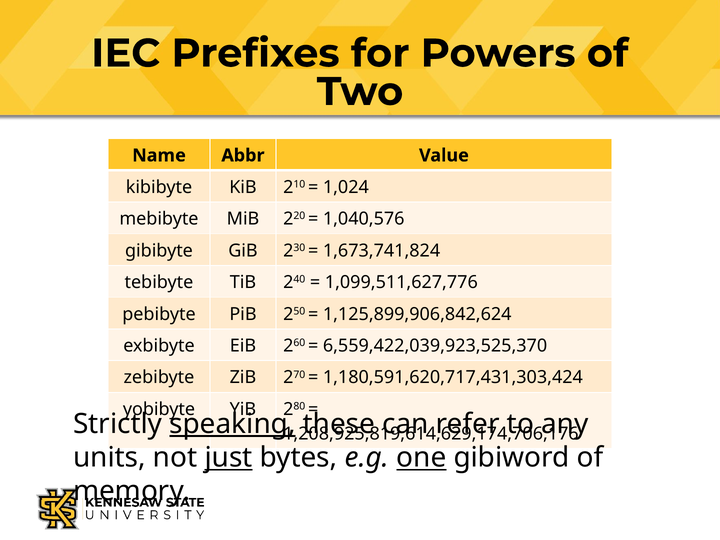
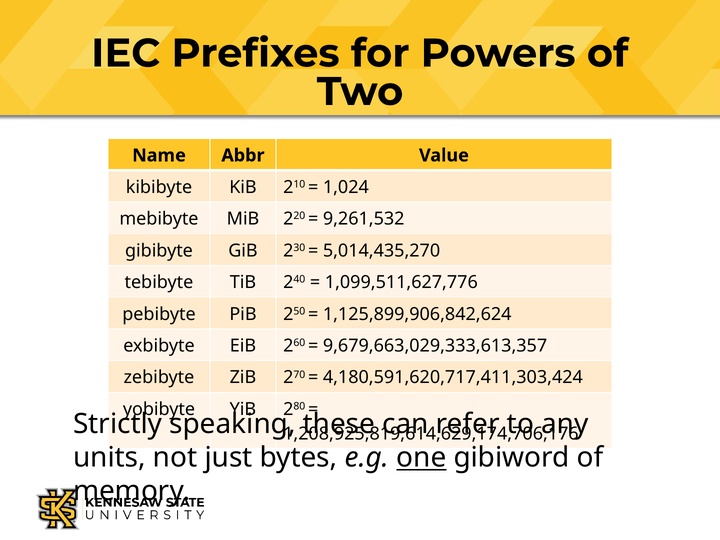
1,040,576: 1,040,576 -> 9,261,532
1,673,741,824: 1,673,741,824 -> 5,014,435,270
6,559,422,039,923,525,370: 6,559,422,039,923,525,370 -> 9,679,663,029,333,613,357
1,180,591,620,717,431,303,424: 1,180,591,620,717,431,303,424 -> 4,180,591,620,717,411,303,424
speaking underline: present -> none
just underline: present -> none
